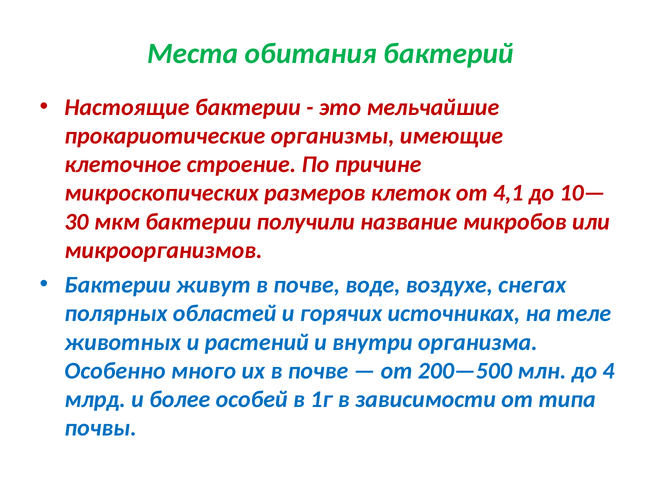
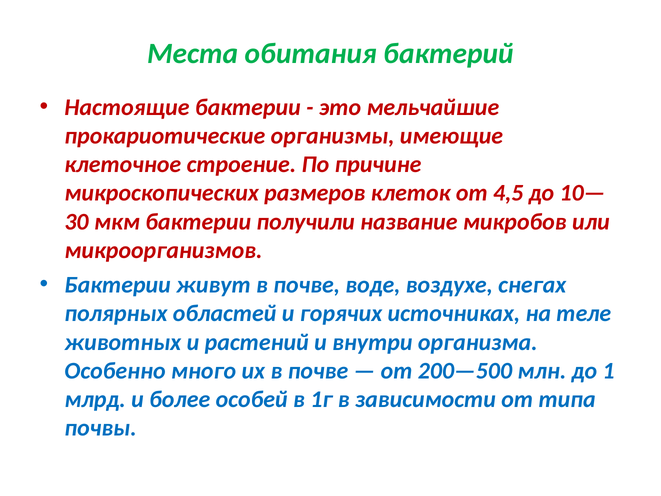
4,1: 4,1 -> 4,5
4: 4 -> 1
